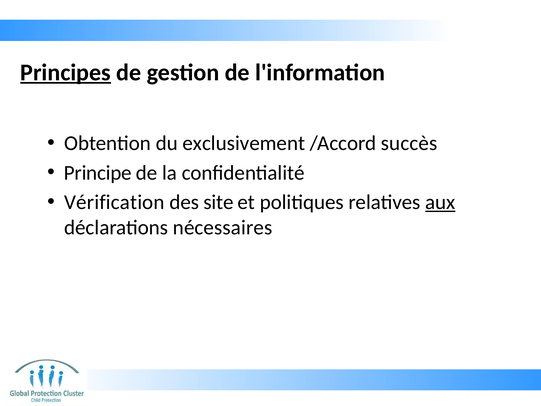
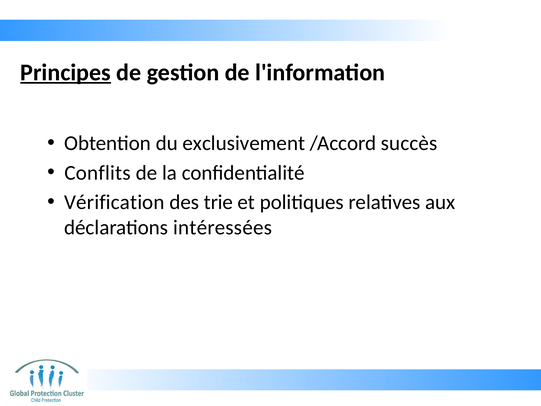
Principe: Principe -> Conflits
site: site -> trie
aux underline: present -> none
nécessaires: nécessaires -> intéressées
